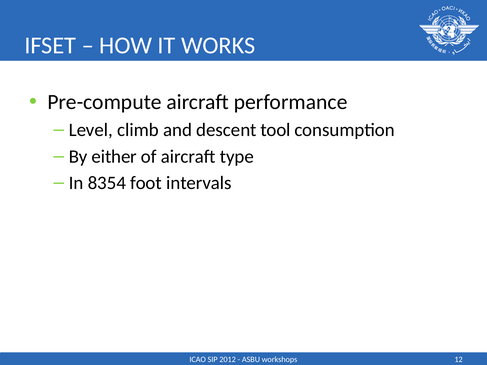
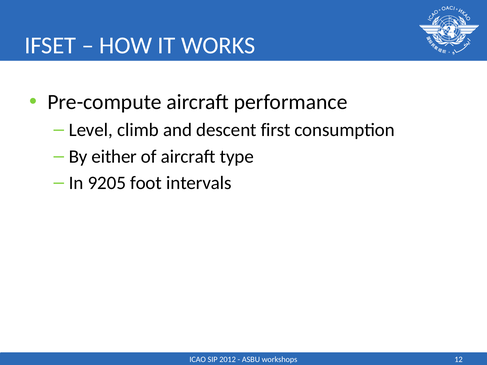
tool: tool -> first
8354: 8354 -> 9205
